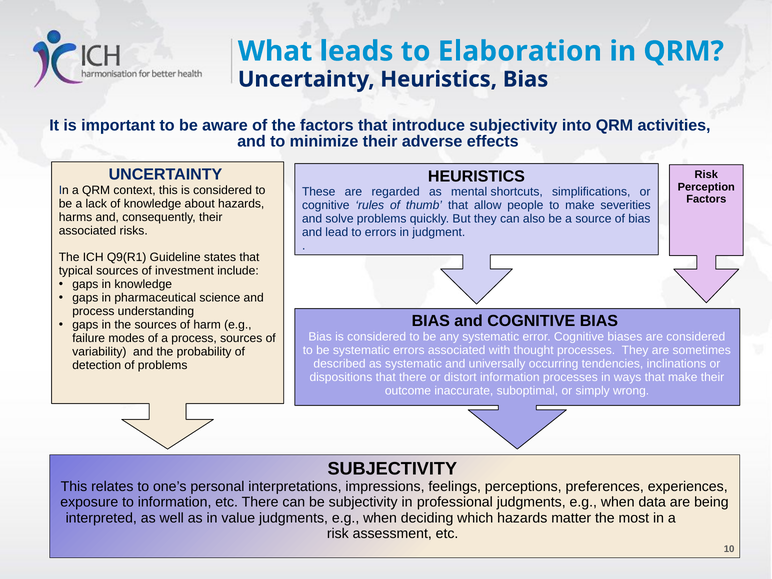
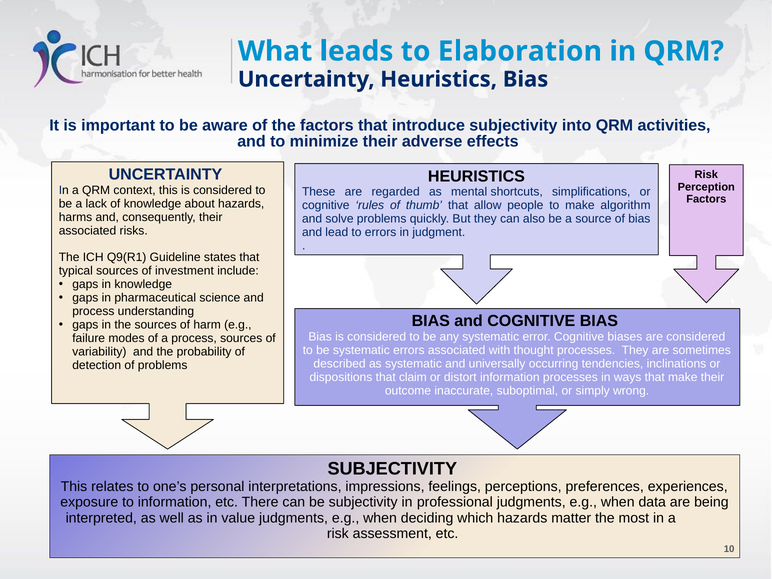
severities: severities -> algorithm
that there: there -> claim
